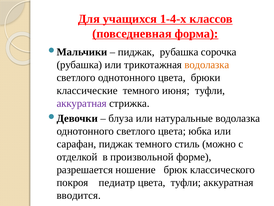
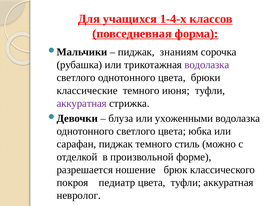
пиджак рубашка: рубашка -> знаниям
водолазка at (207, 65) colour: orange -> purple
натуральные: натуральные -> ухоженными
вводится: вводится -> невролог
